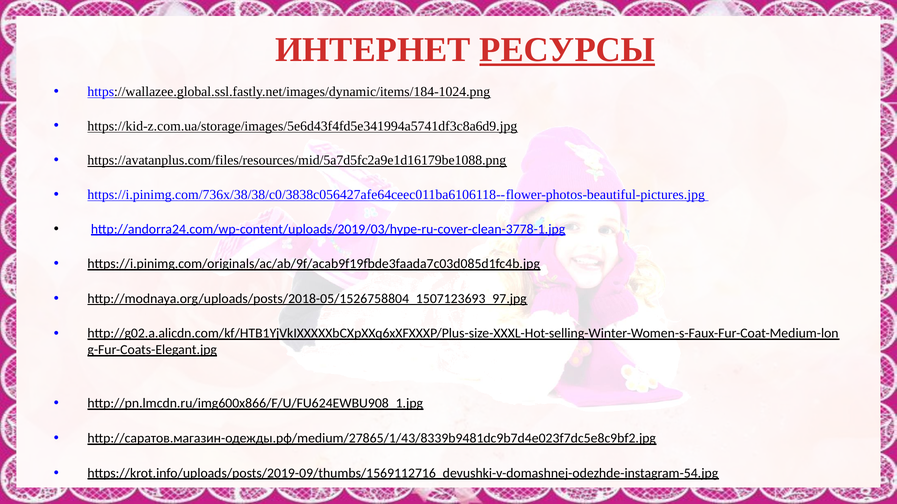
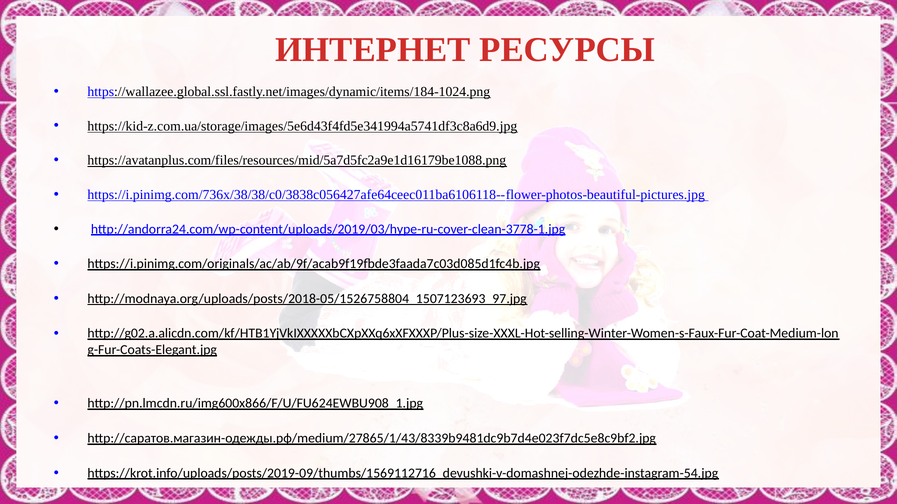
РЕСУРСЫ underline: present -> none
